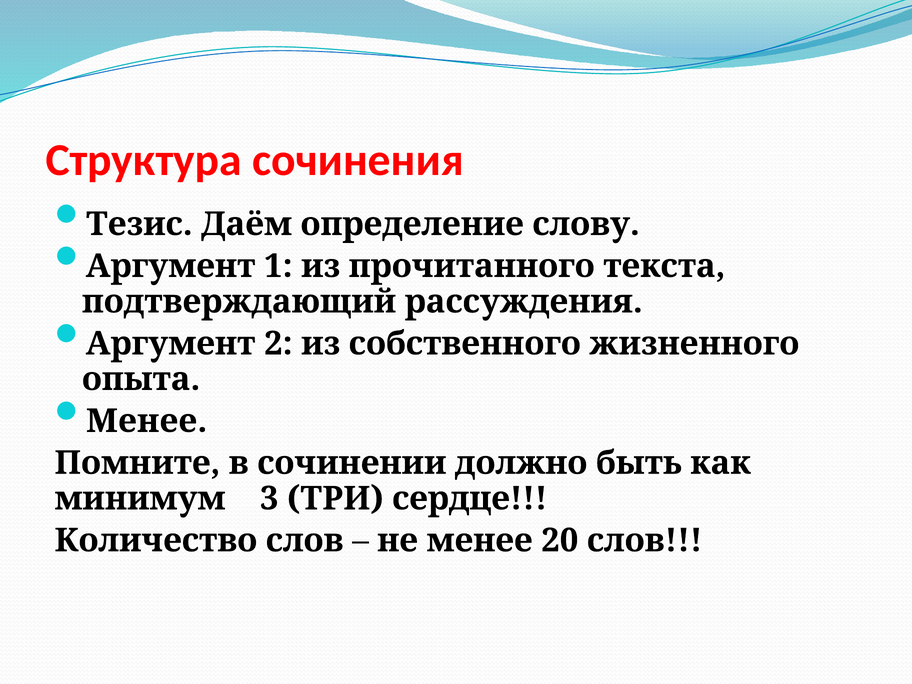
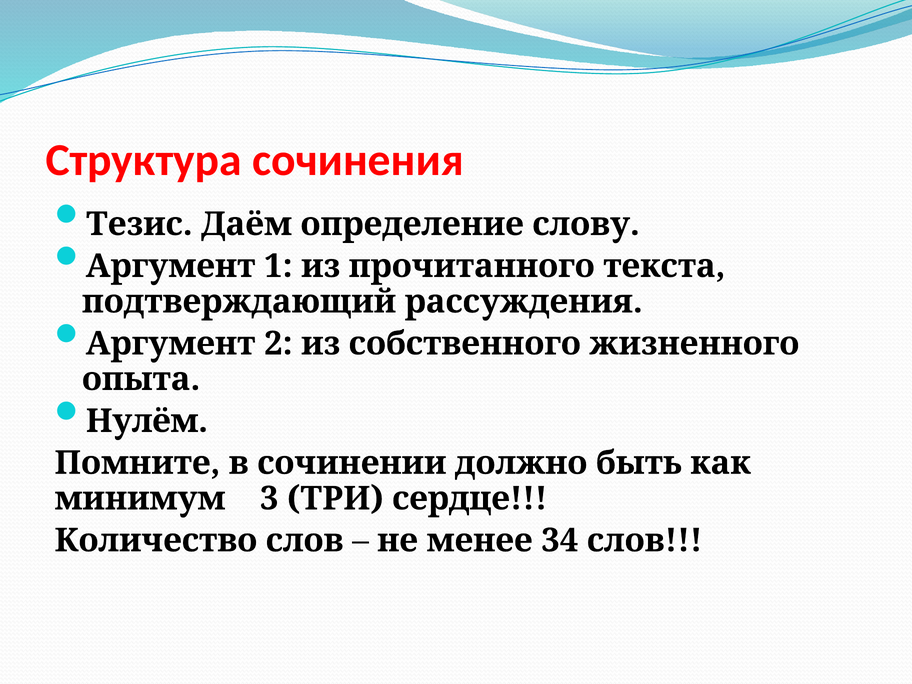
Менее at (147, 421): Менее -> Нулём
20: 20 -> 34
